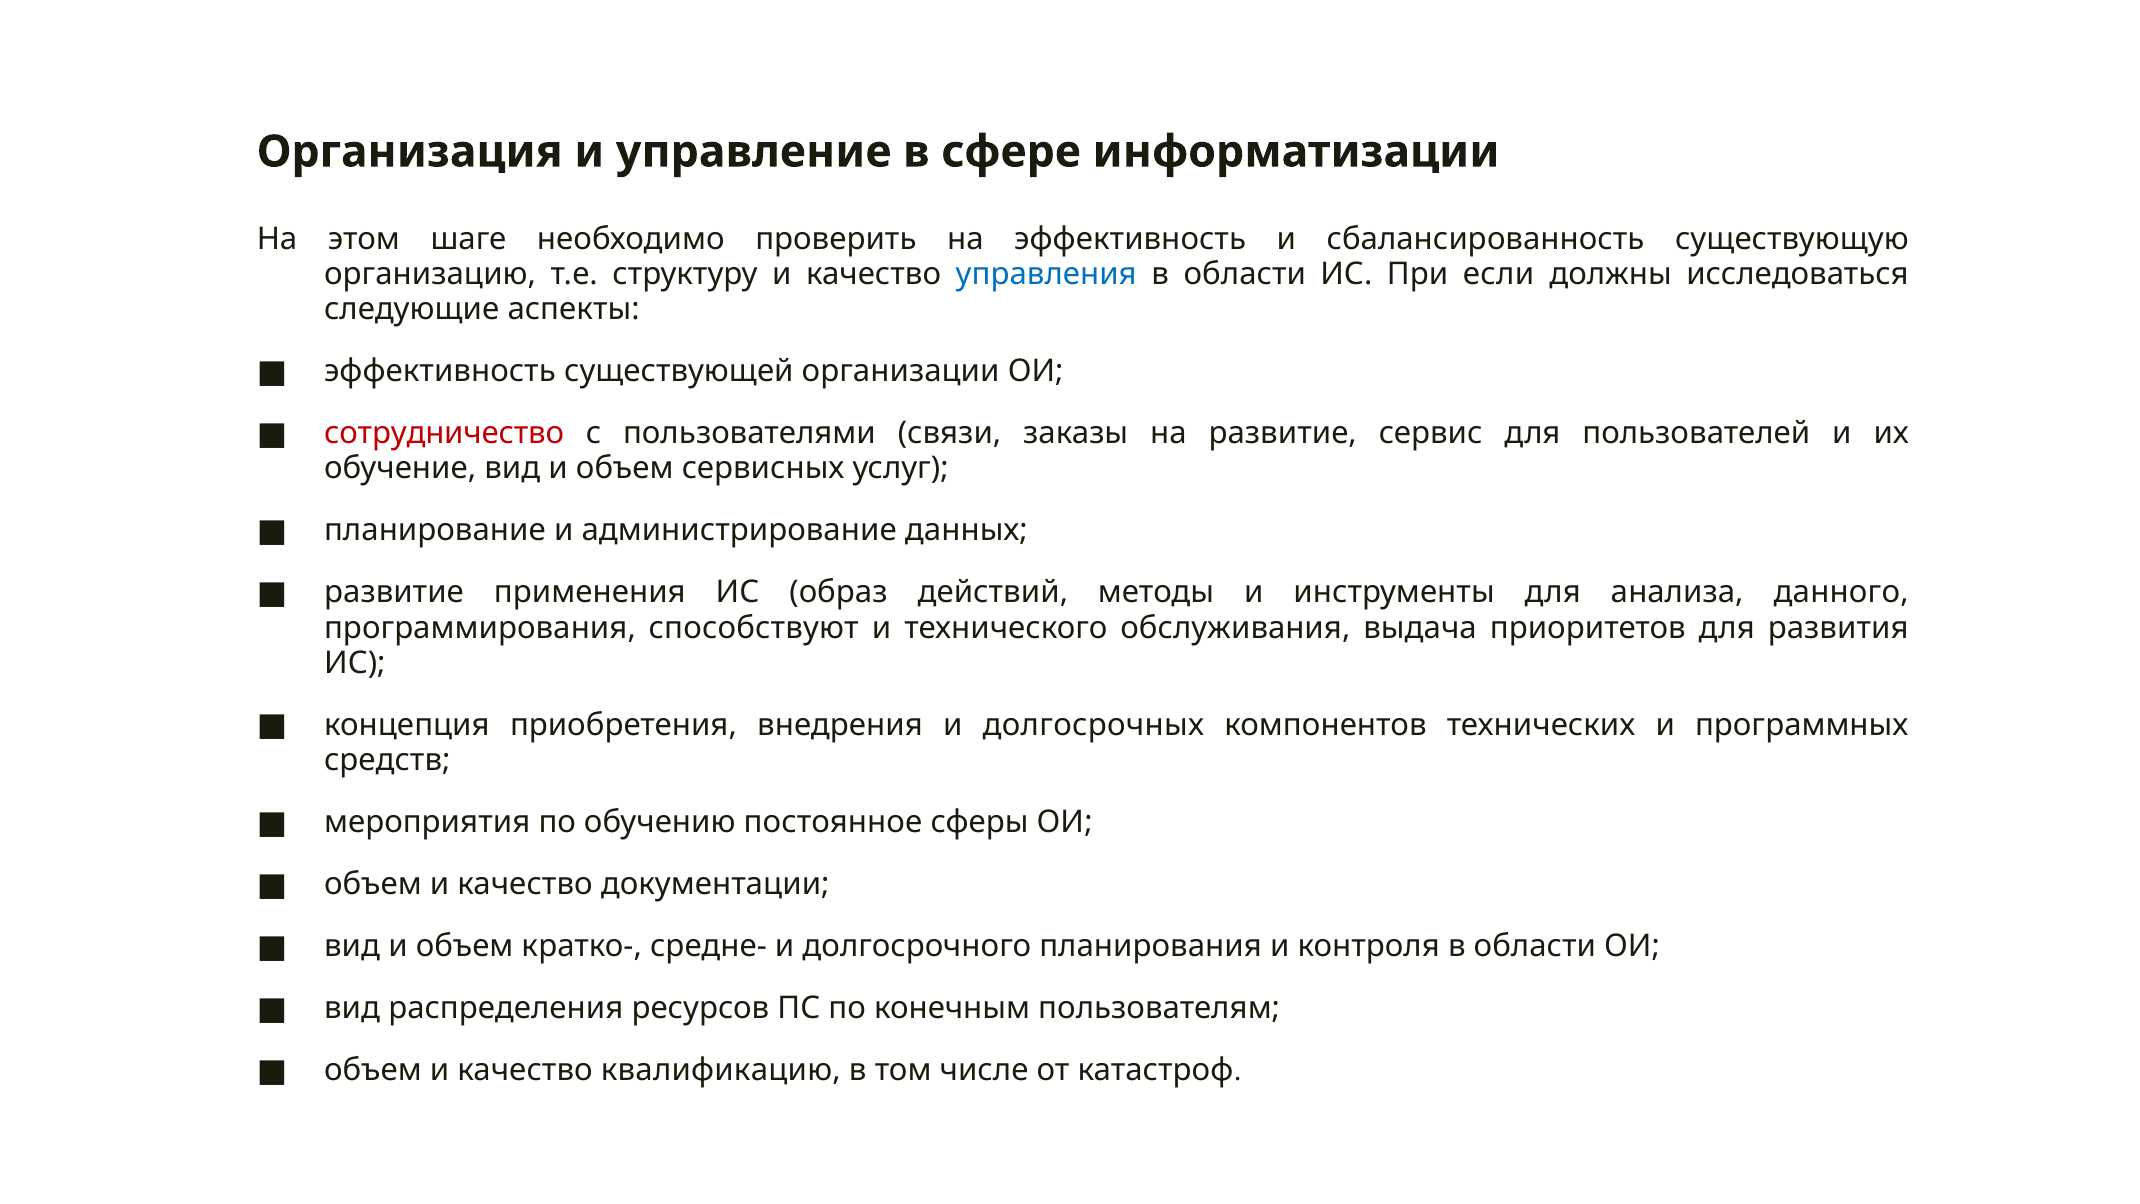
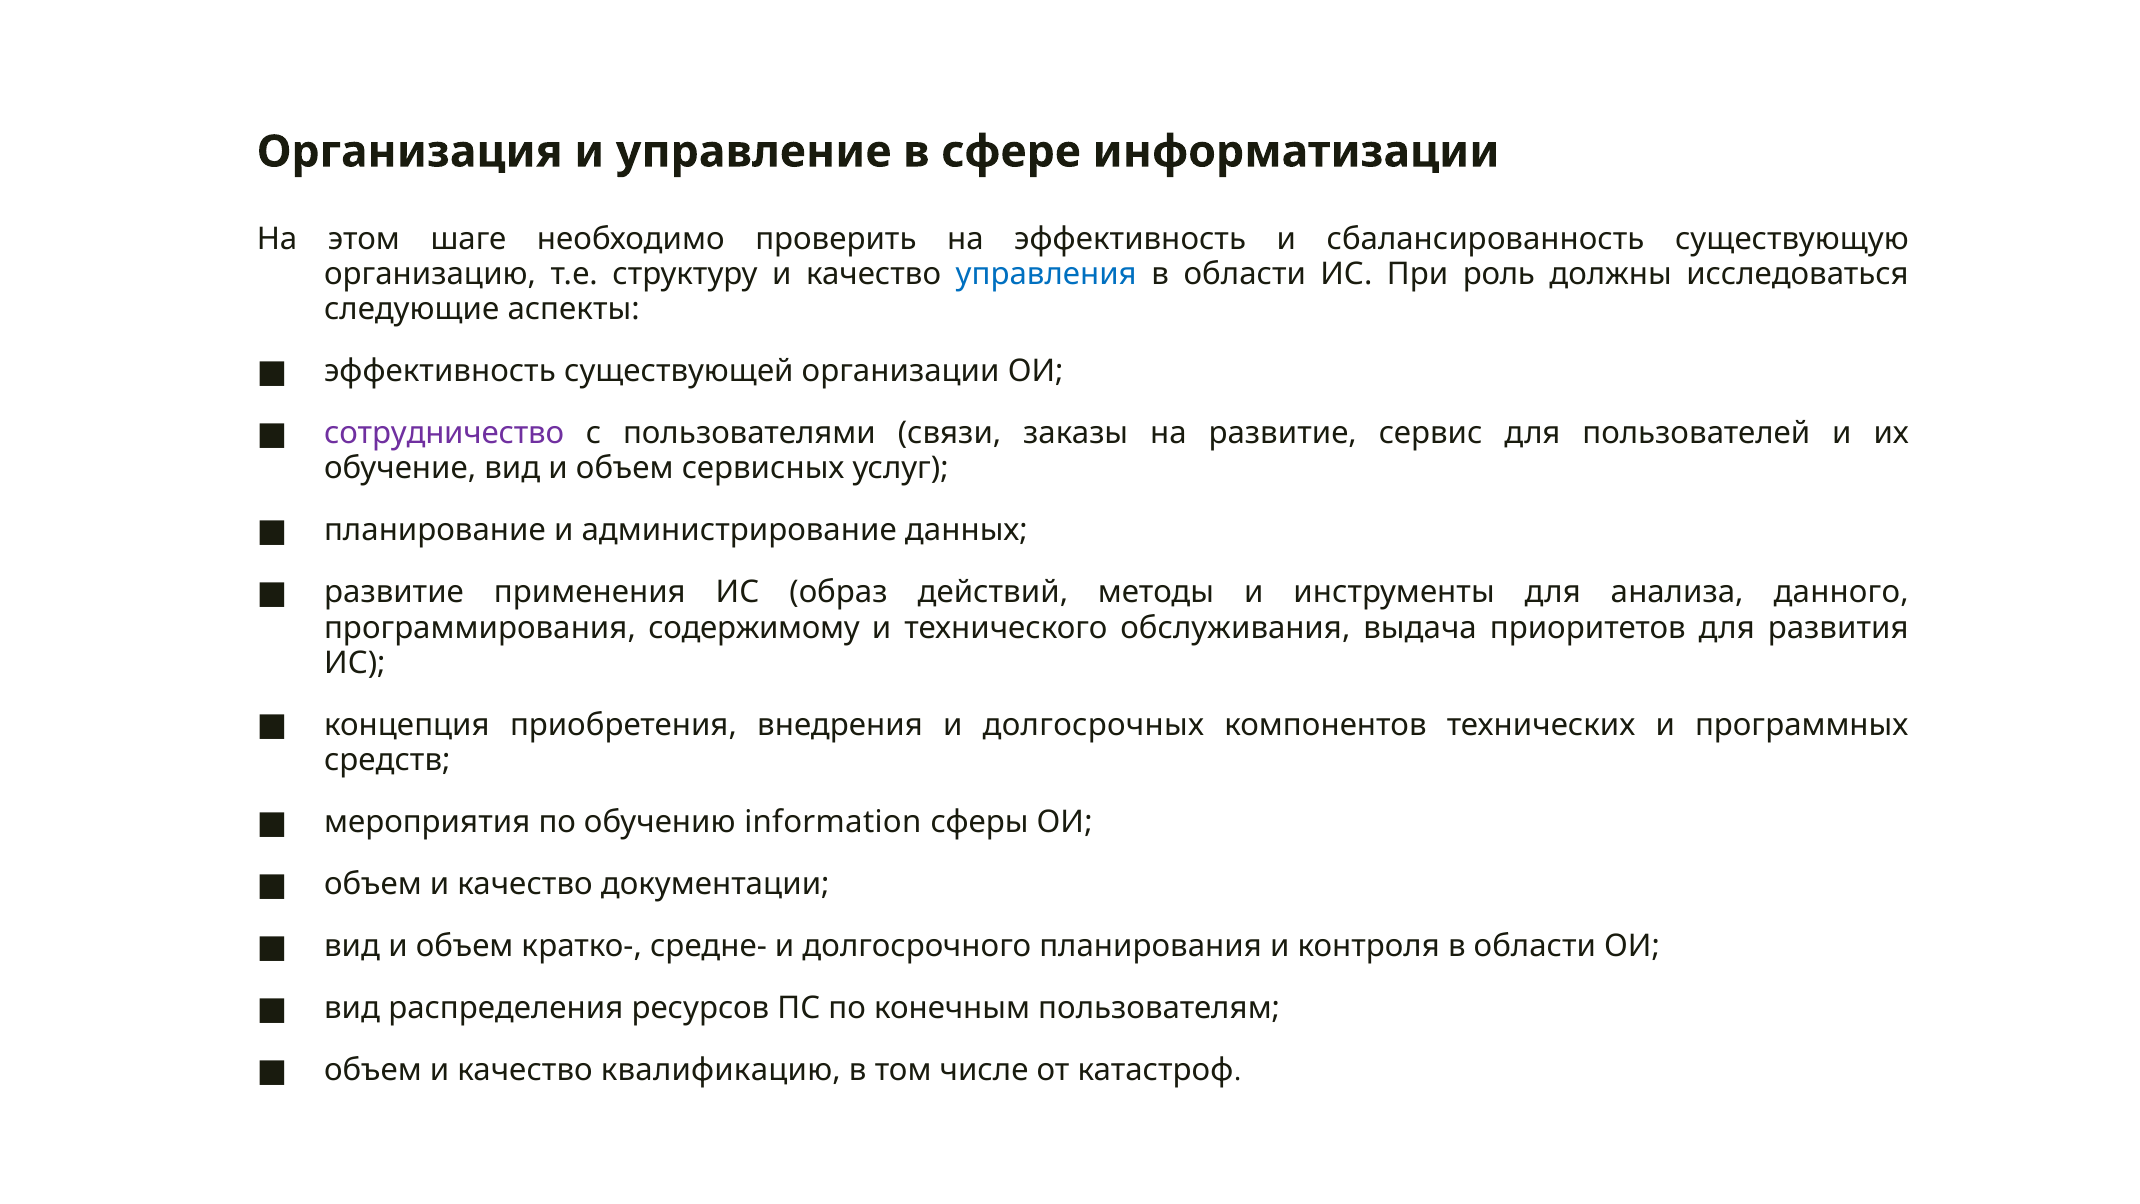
если: если -> роль
сотрудничество colour: red -> purple
способствуют: способствуют -> содержимому
постоянное: постоянное -> information
